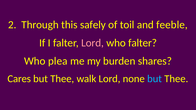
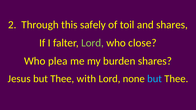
and feeble: feeble -> shares
Lord at (93, 43) colour: pink -> light green
who falter: falter -> close
Cares: Cares -> Jesus
walk: walk -> with
